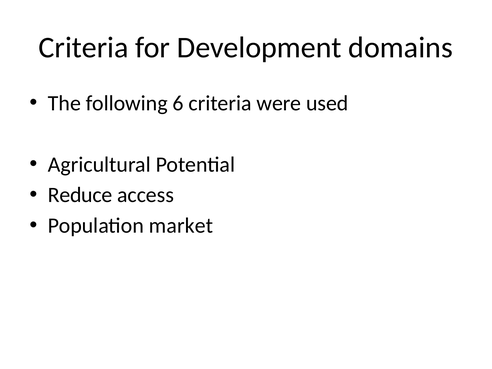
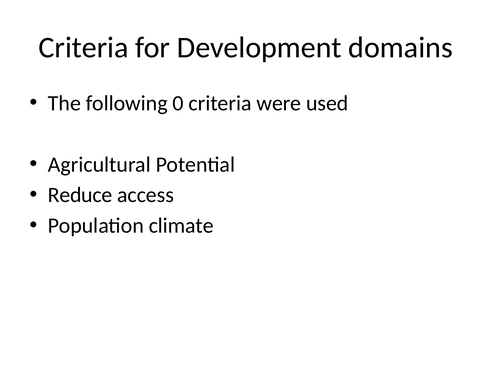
6: 6 -> 0
market: market -> climate
